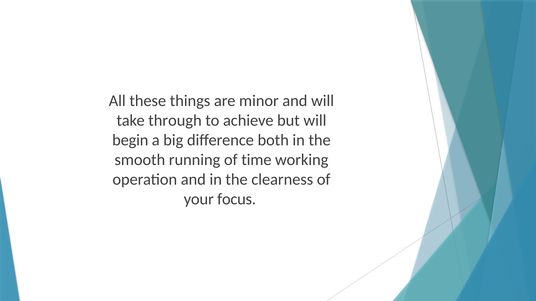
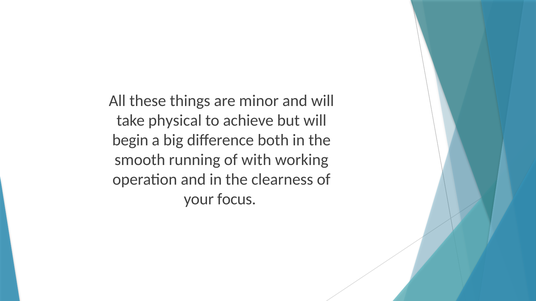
through: through -> physical
time: time -> with
